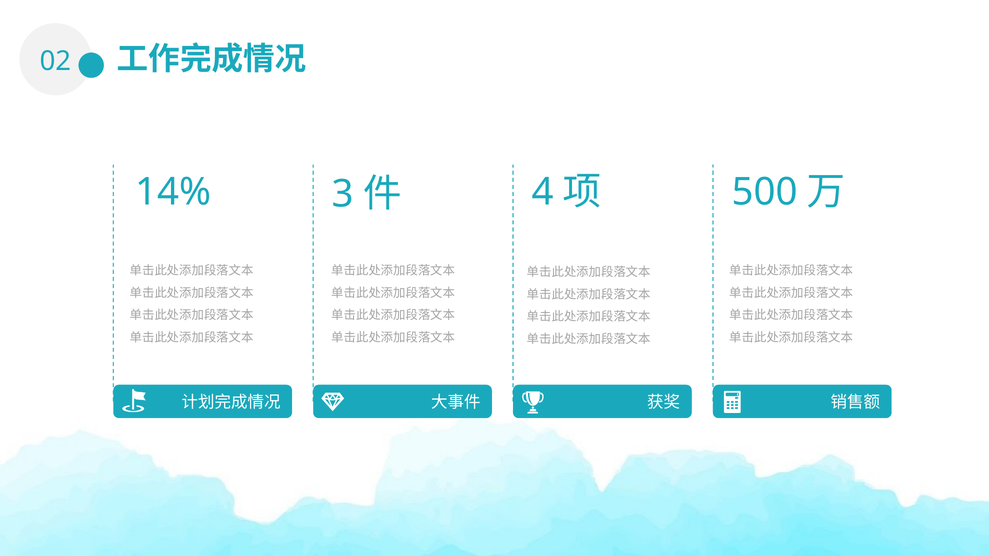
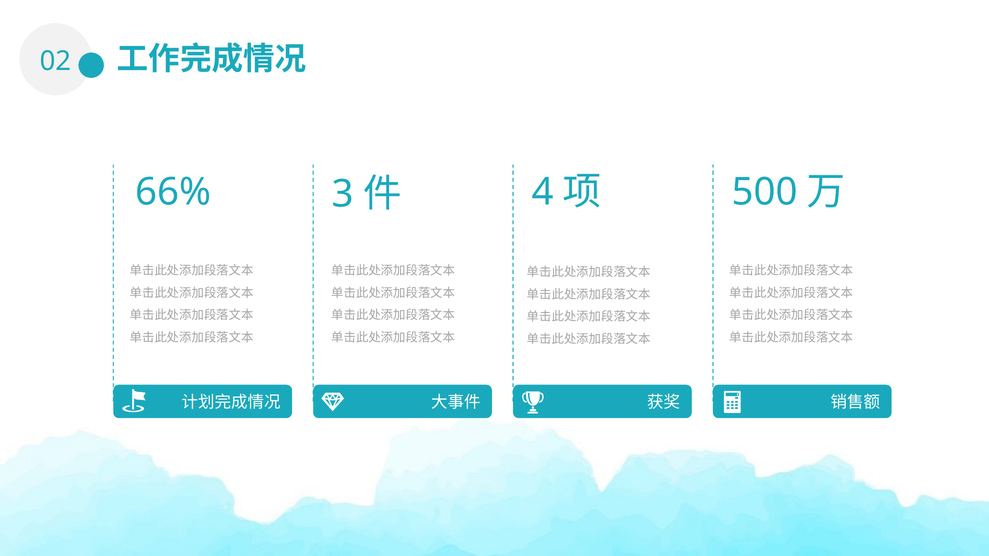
14%: 14% -> 66%
